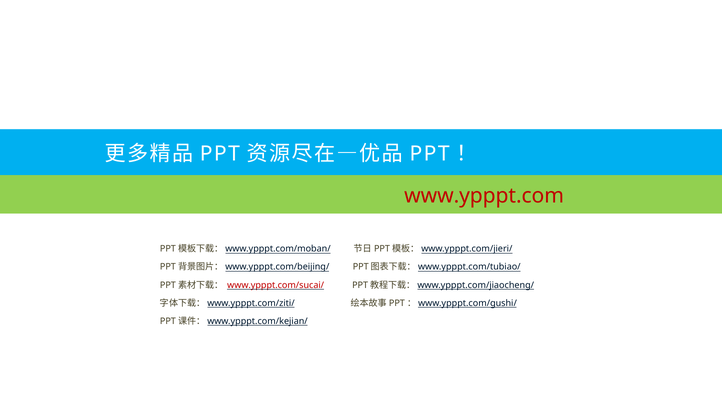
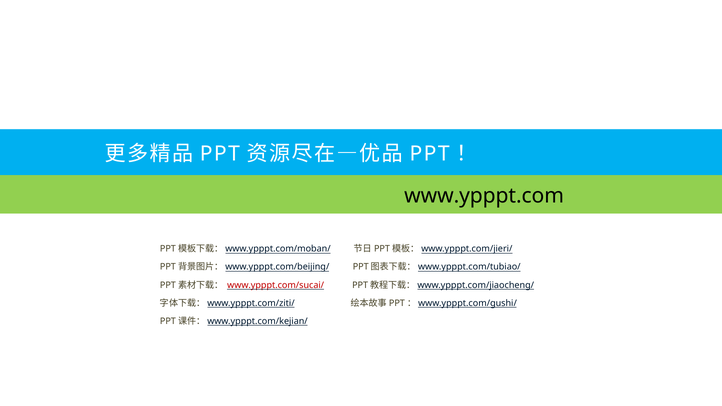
www.ypppt.com colour: red -> black
